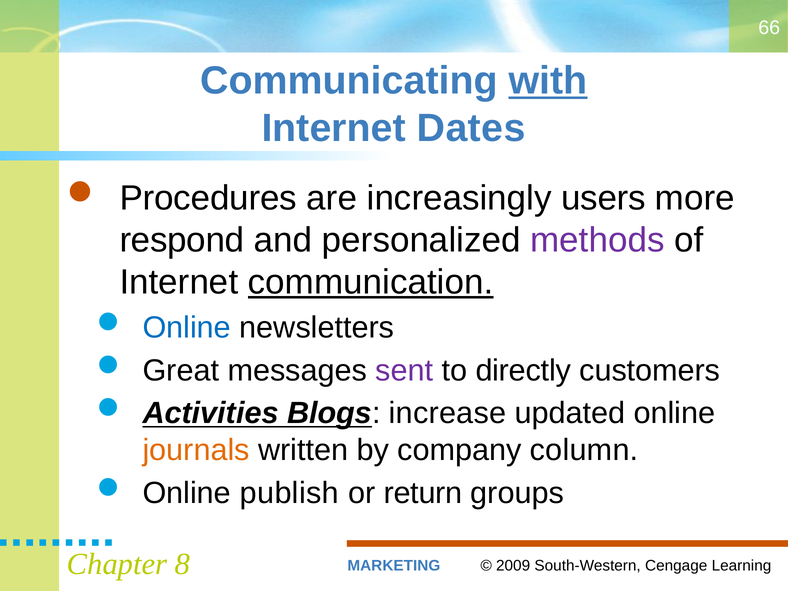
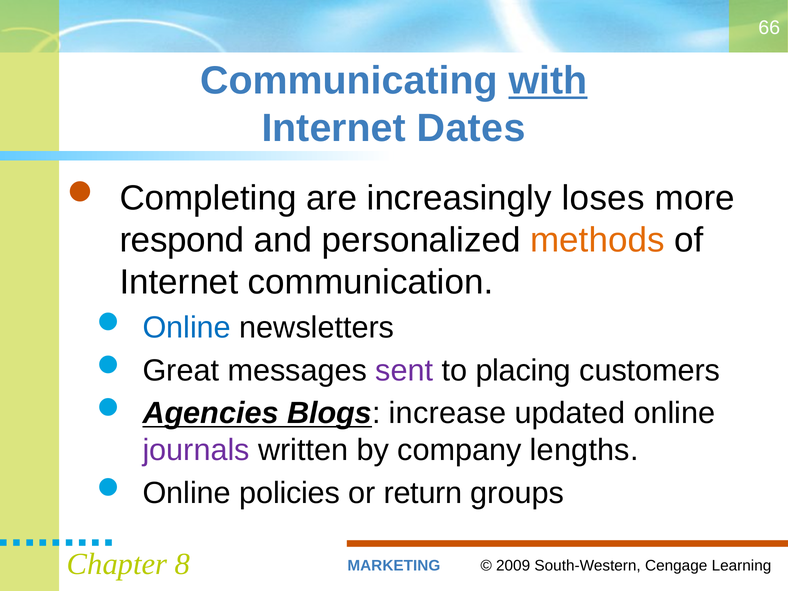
Procedures: Procedures -> Completing
users: users -> loses
methods colour: purple -> orange
communication underline: present -> none
directly: directly -> placing
Activities: Activities -> Agencies
journals colour: orange -> purple
column: column -> lengths
publish: publish -> policies
